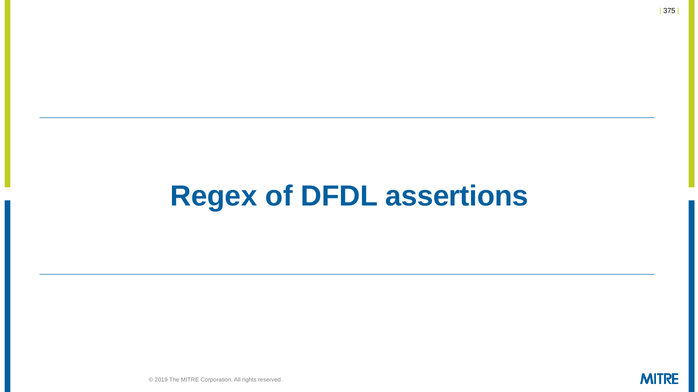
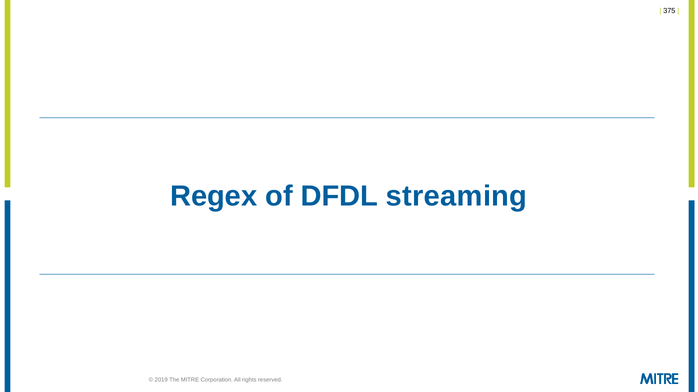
assertions: assertions -> streaming
